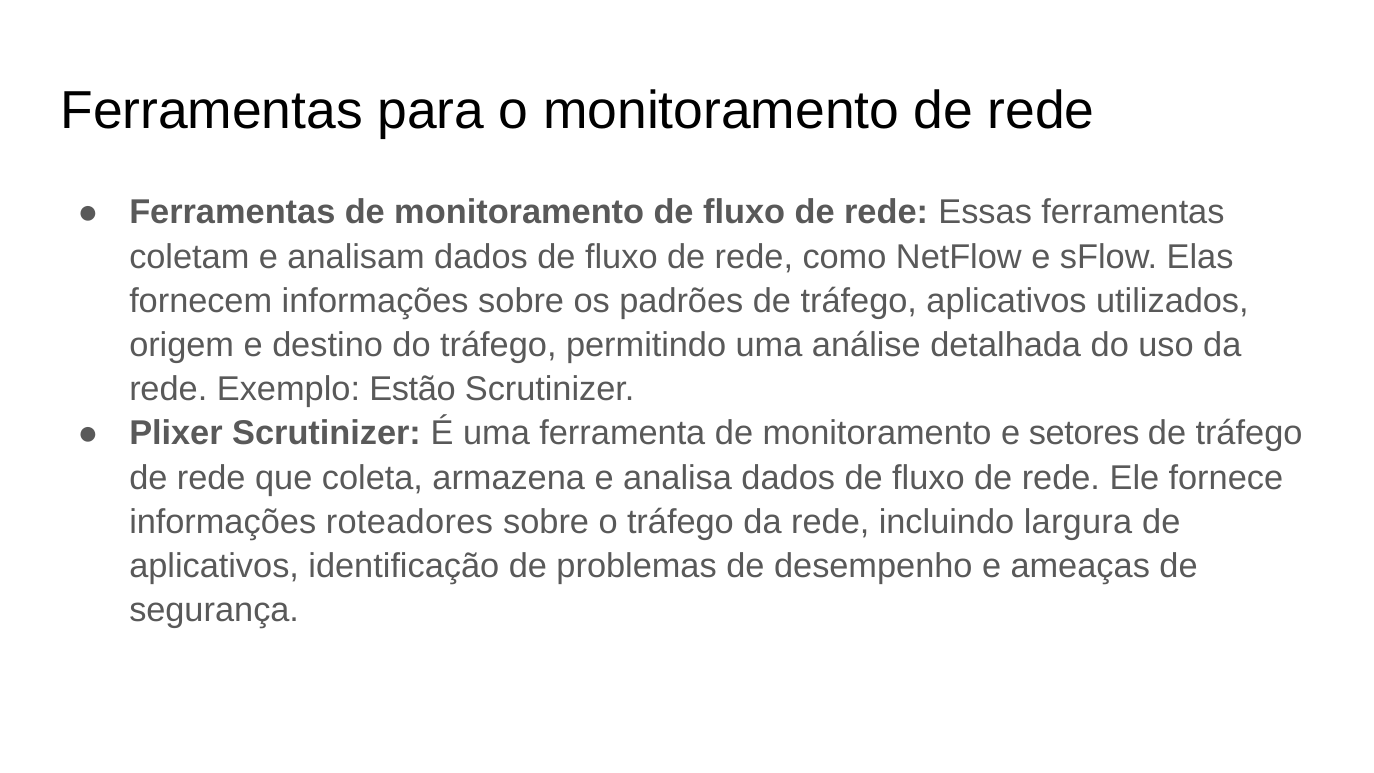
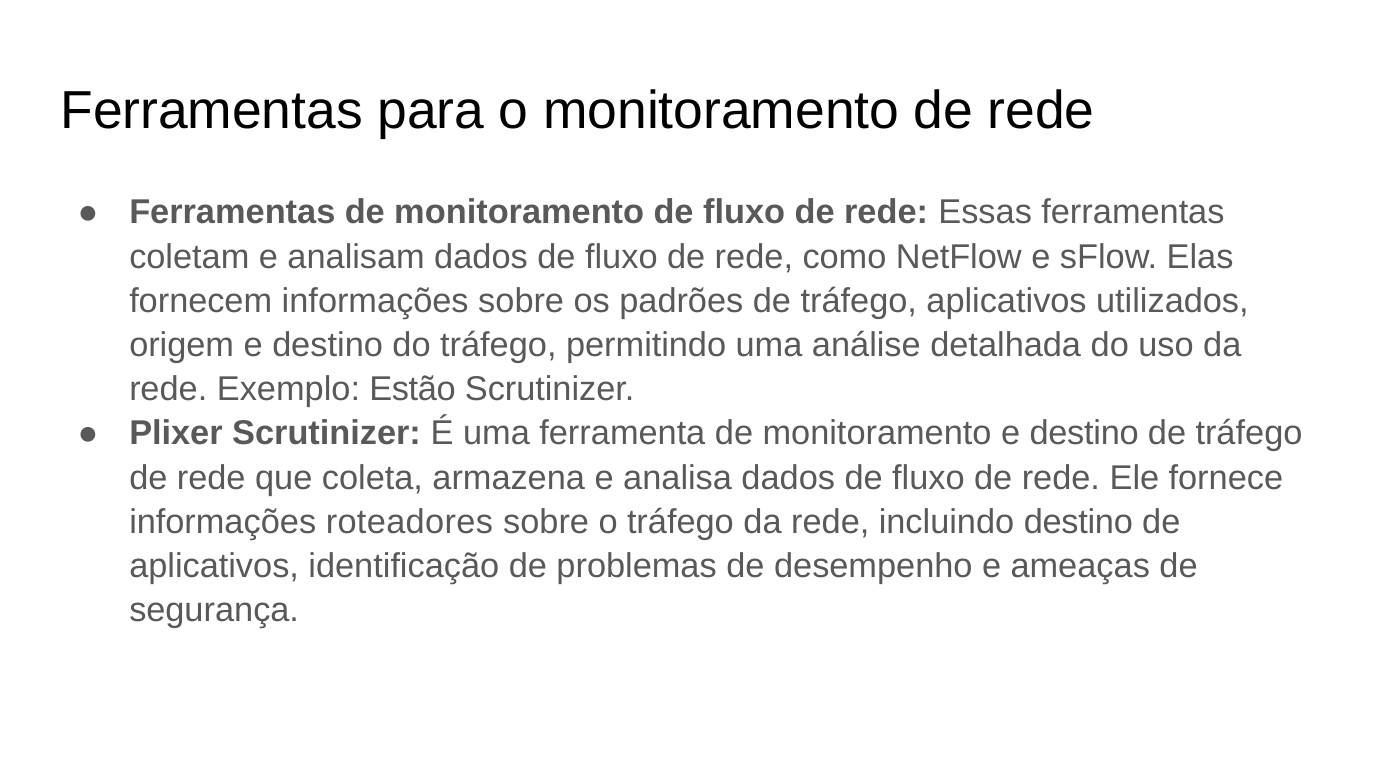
monitoramento e setores: setores -> destino
incluindo largura: largura -> destino
